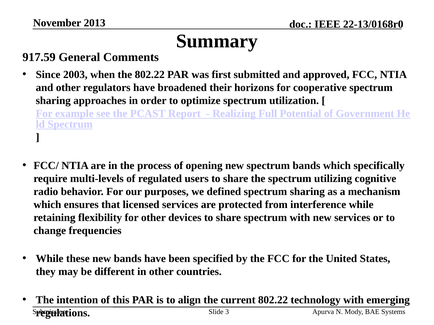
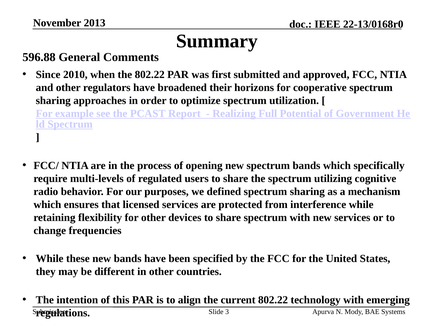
917.59: 917.59 -> 596.88
2003: 2003 -> 2010
